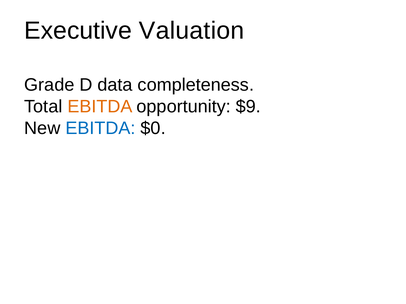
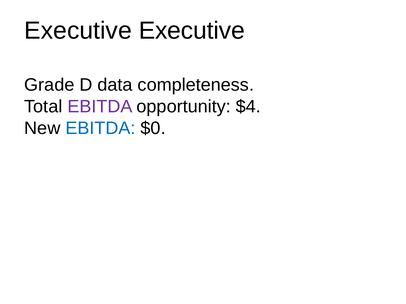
Executive Valuation: Valuation -> Executive
EBITDA at (100, 107) colour: orange -> purple
$9: $9 -> $4
